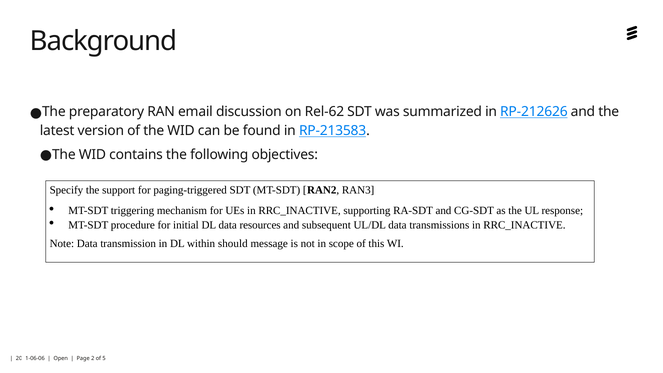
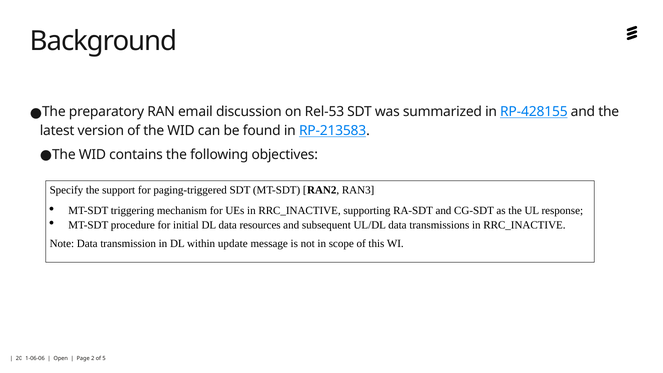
Rel-62: Rel-62 -> Rel-53
RP-212626: RP-212626 -> RP-428155
should: should -> update
